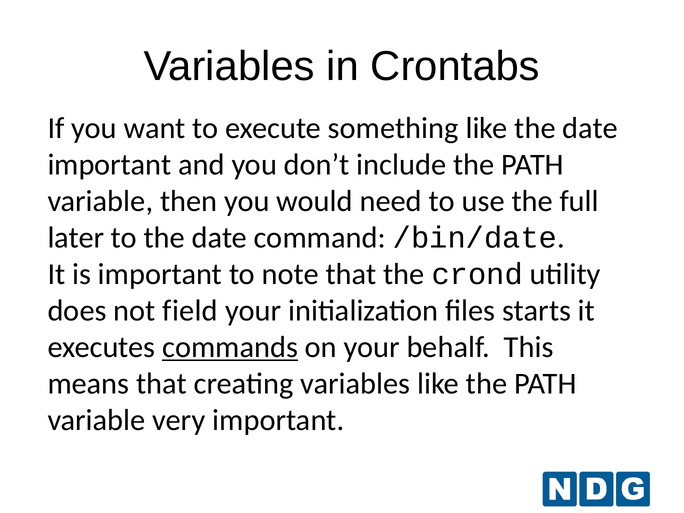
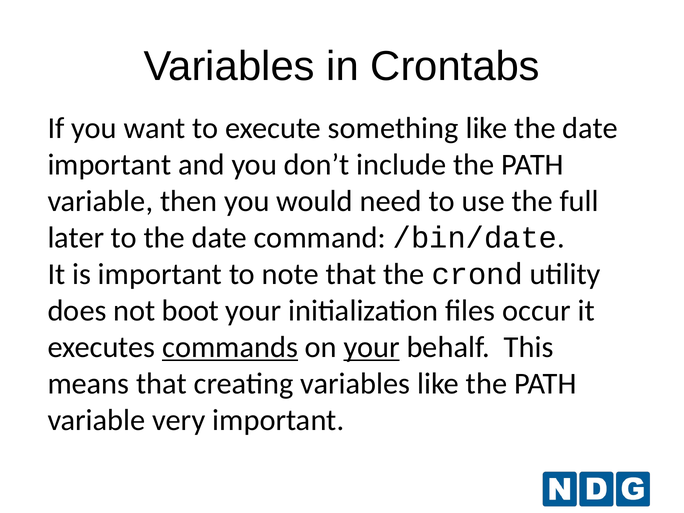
field: field -> boot
starts: starts -> occur
your at (372, 347) underline: none -> present
